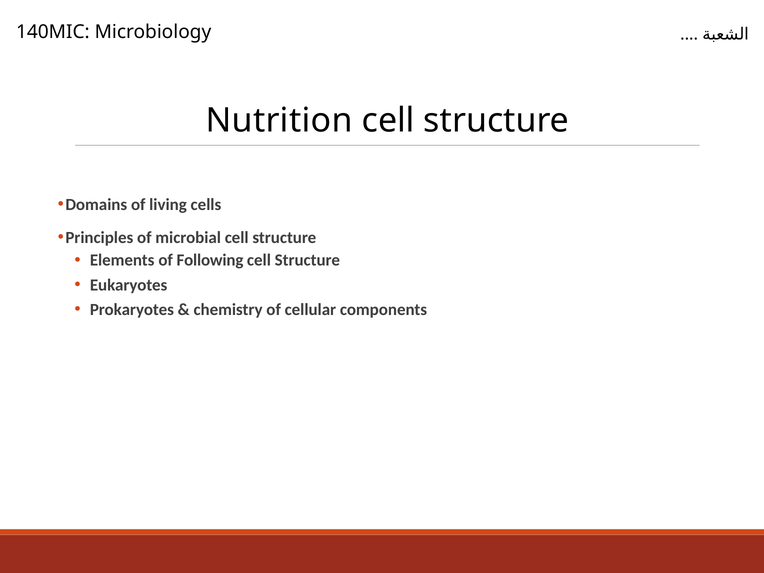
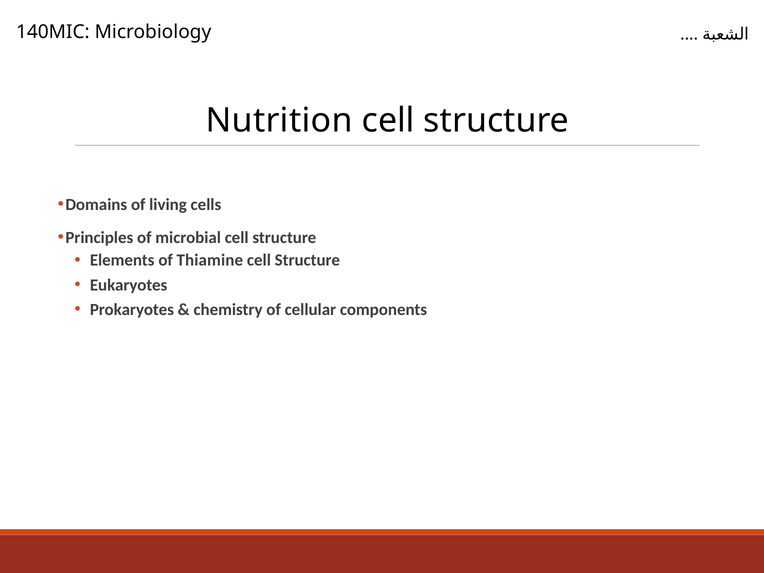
Following: Following -> Thiamine
